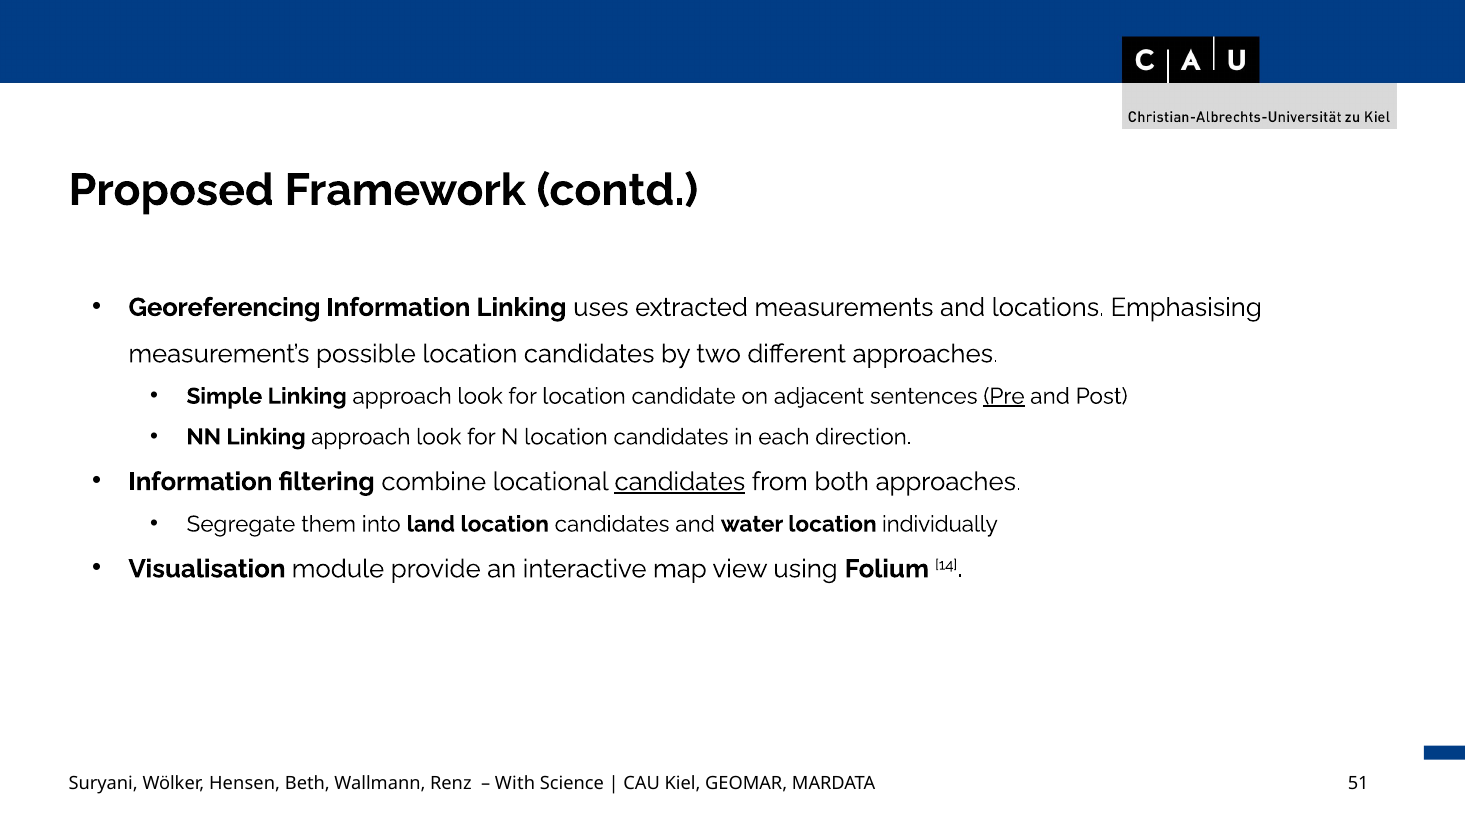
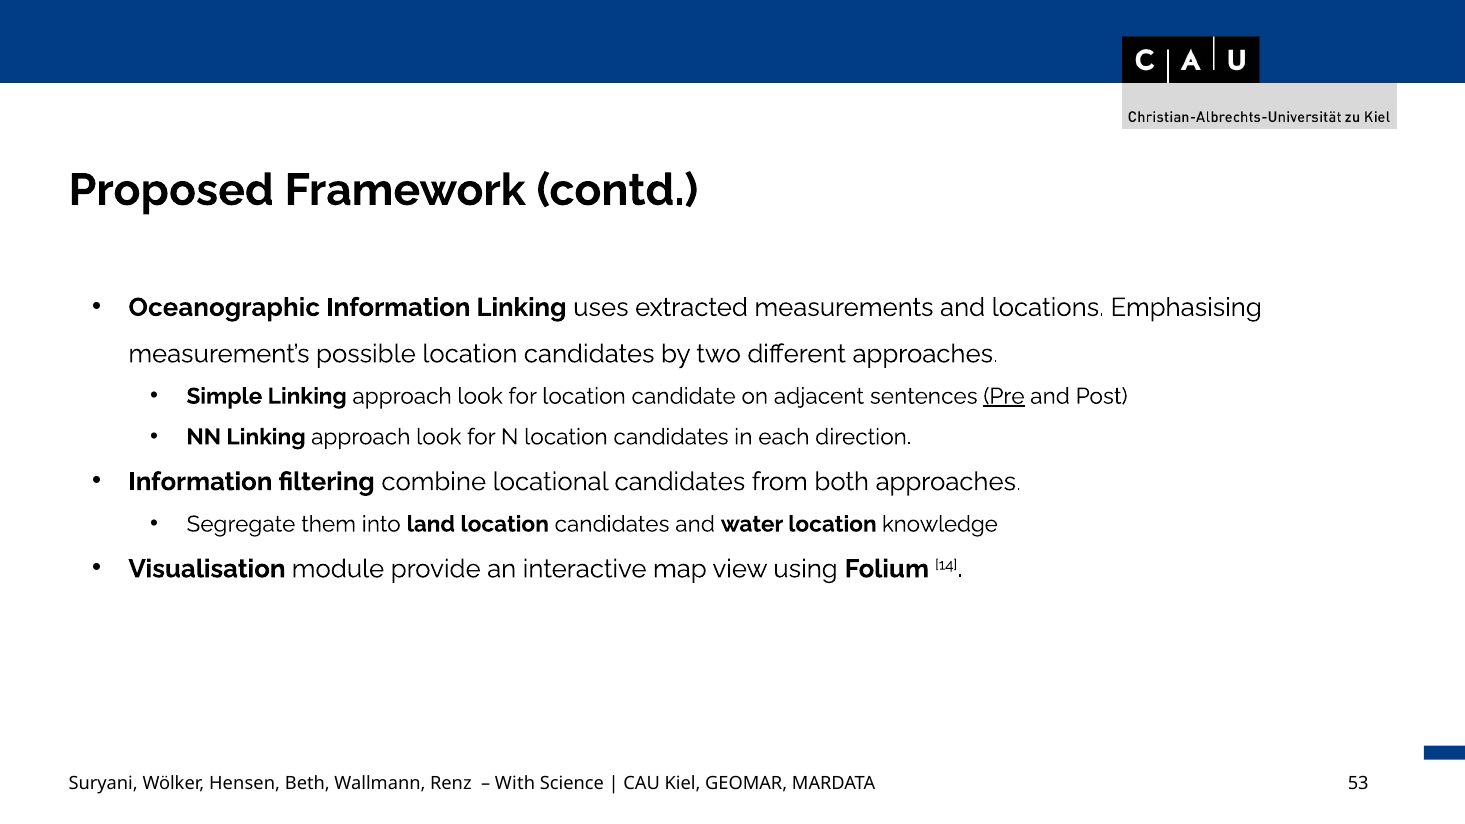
Georeferencing: Georeferencing -> Oceanographic
candidates at (680, 482) underline: present -> none
individually: individually -> knowledge
51: 51 -> 53
